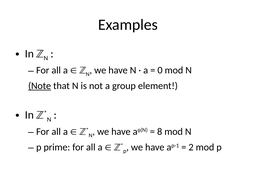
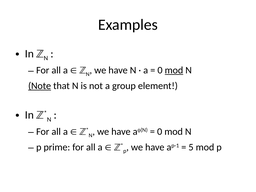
mod at (174, 70) underline: none -> present
8 at (160, 132): 8 -> 0
2: 2 -> 5
